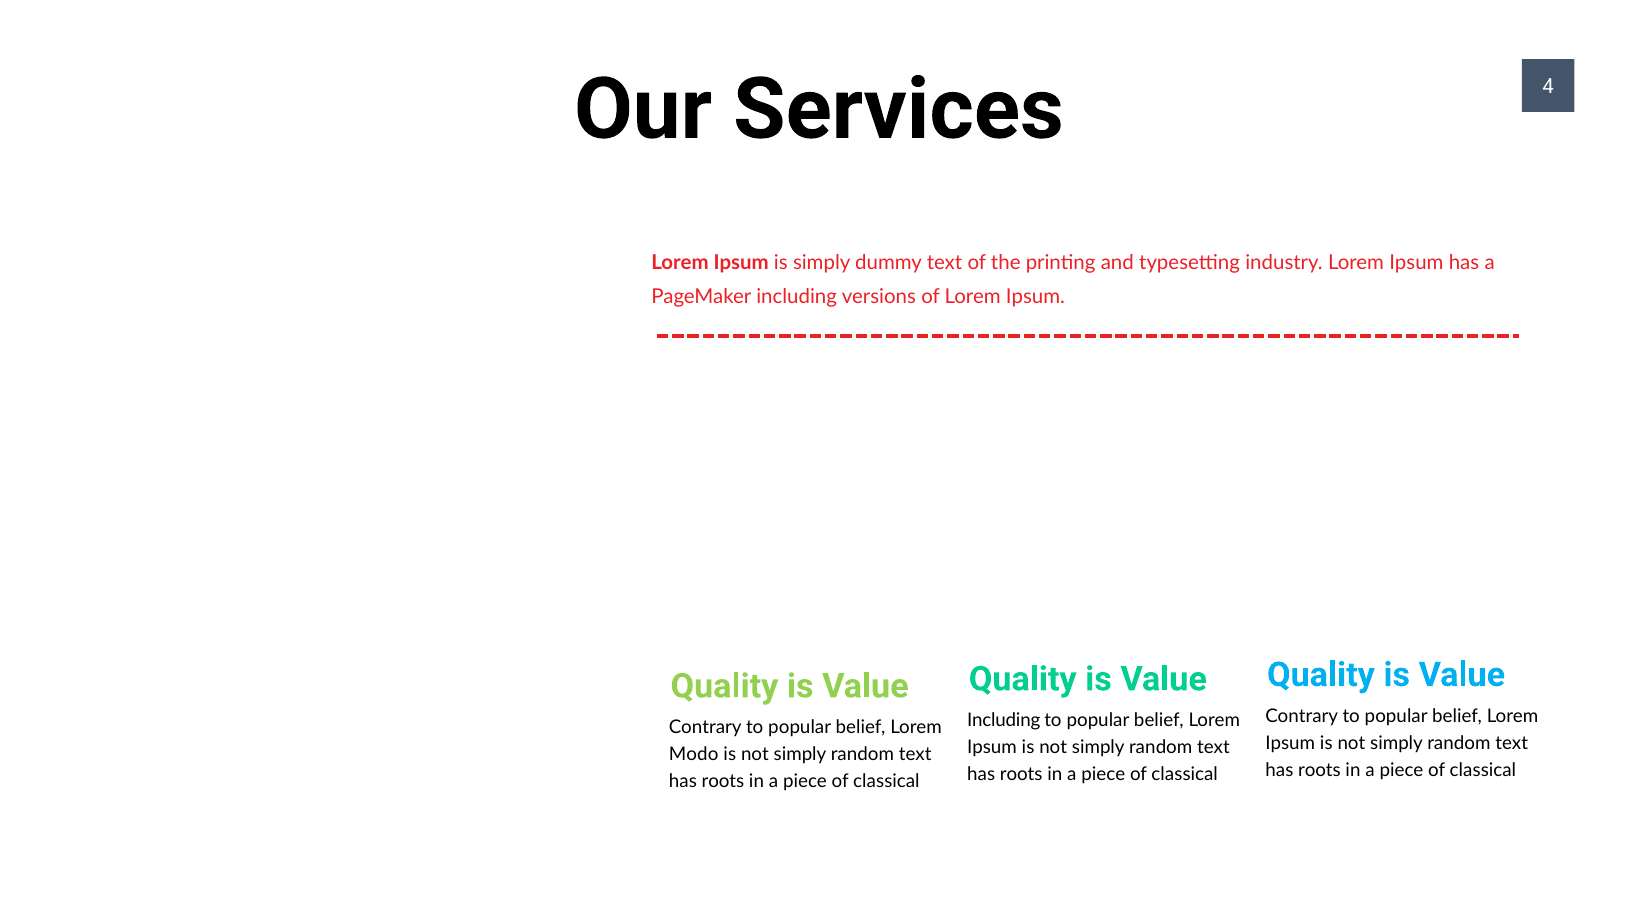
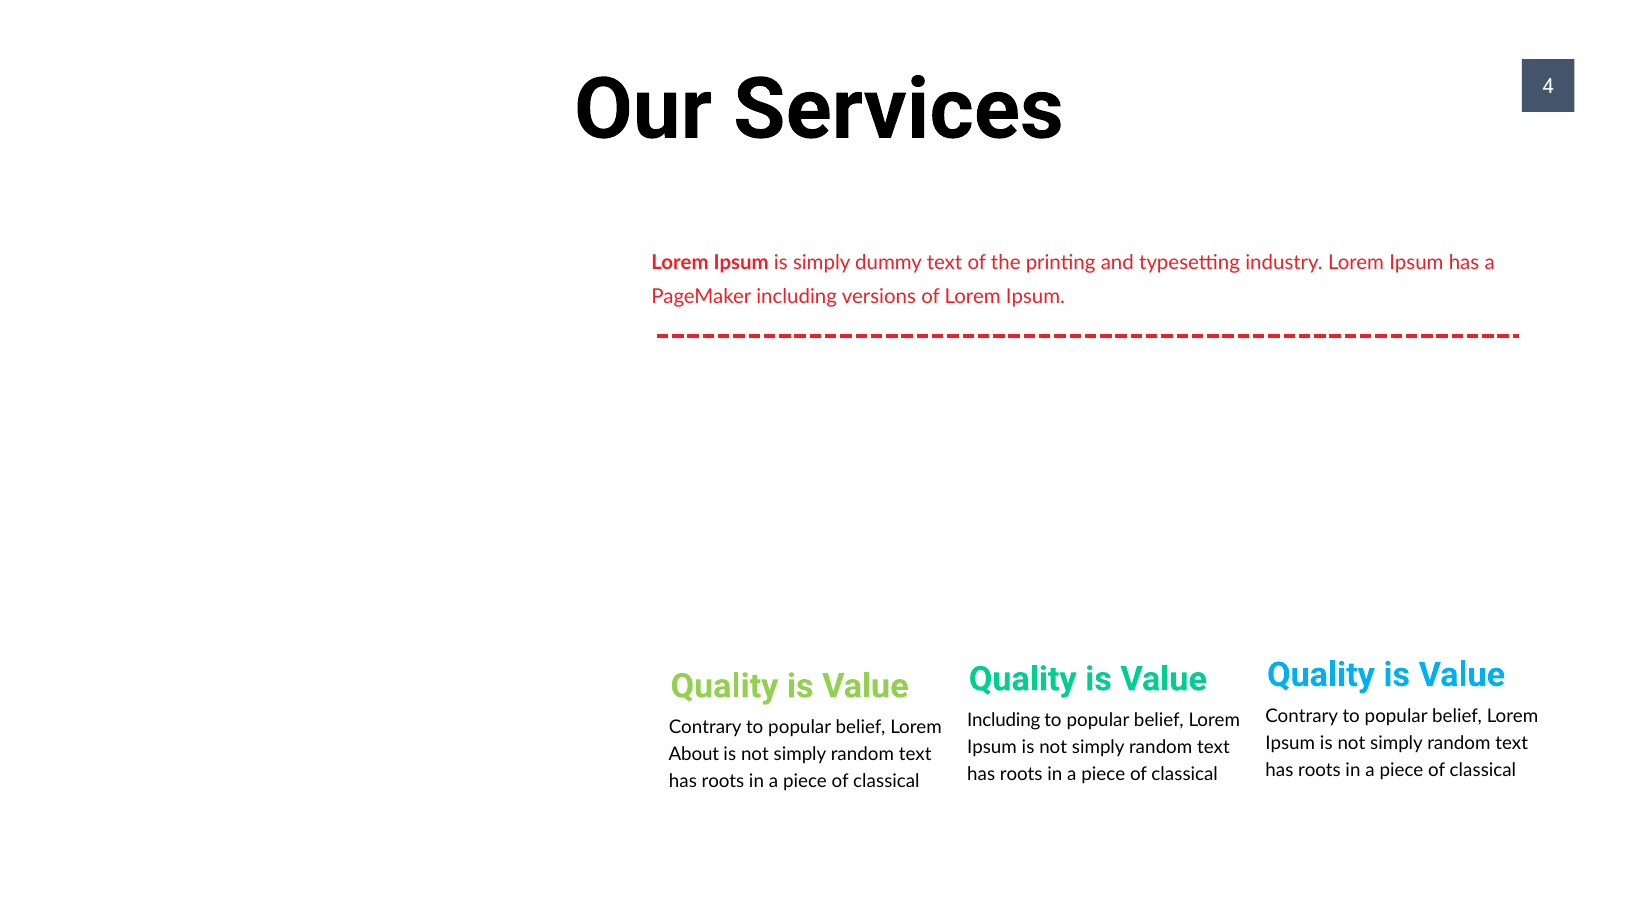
Modo: Modo -> About
